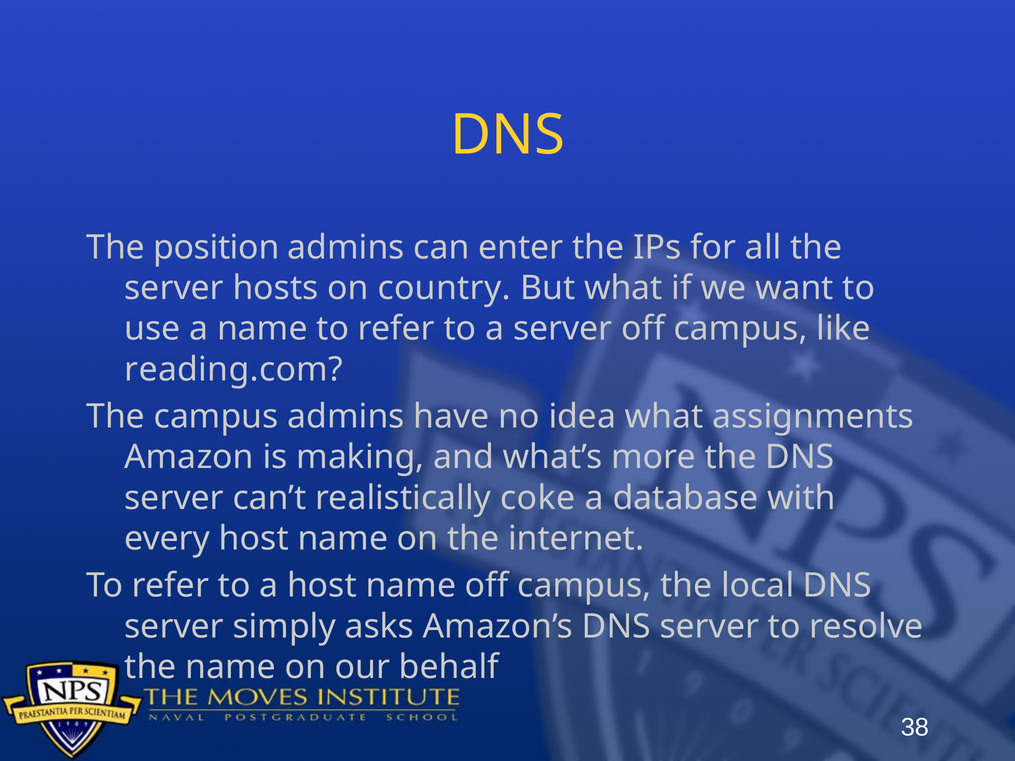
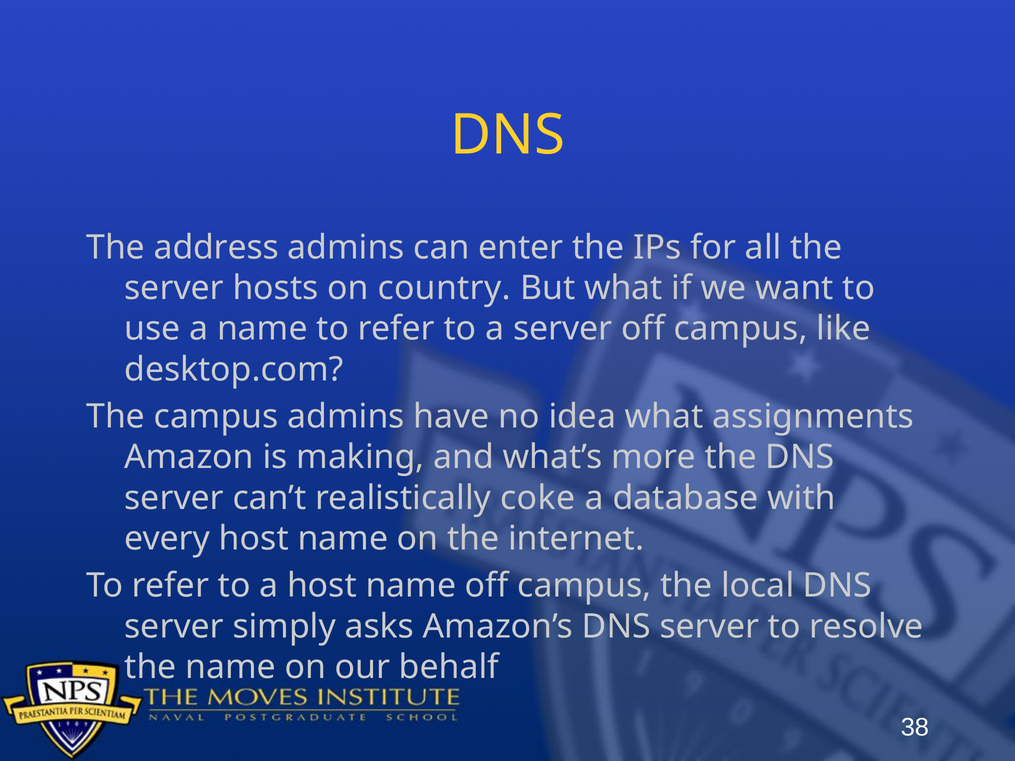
position: position -> address
reading.com: reading.com -> desktop.com
